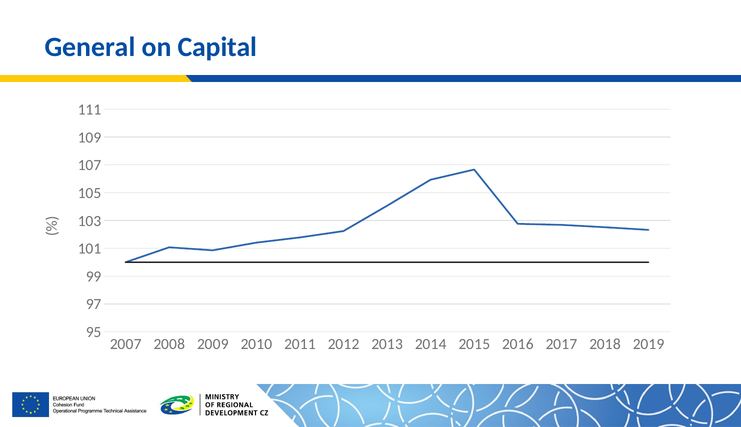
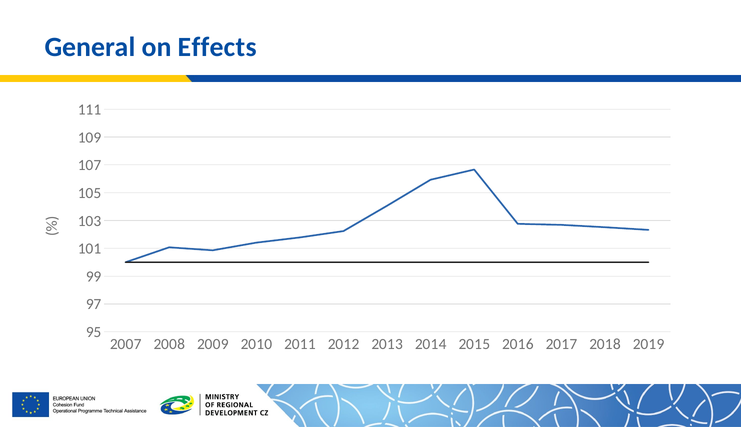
Capital: Capital -> Effects
